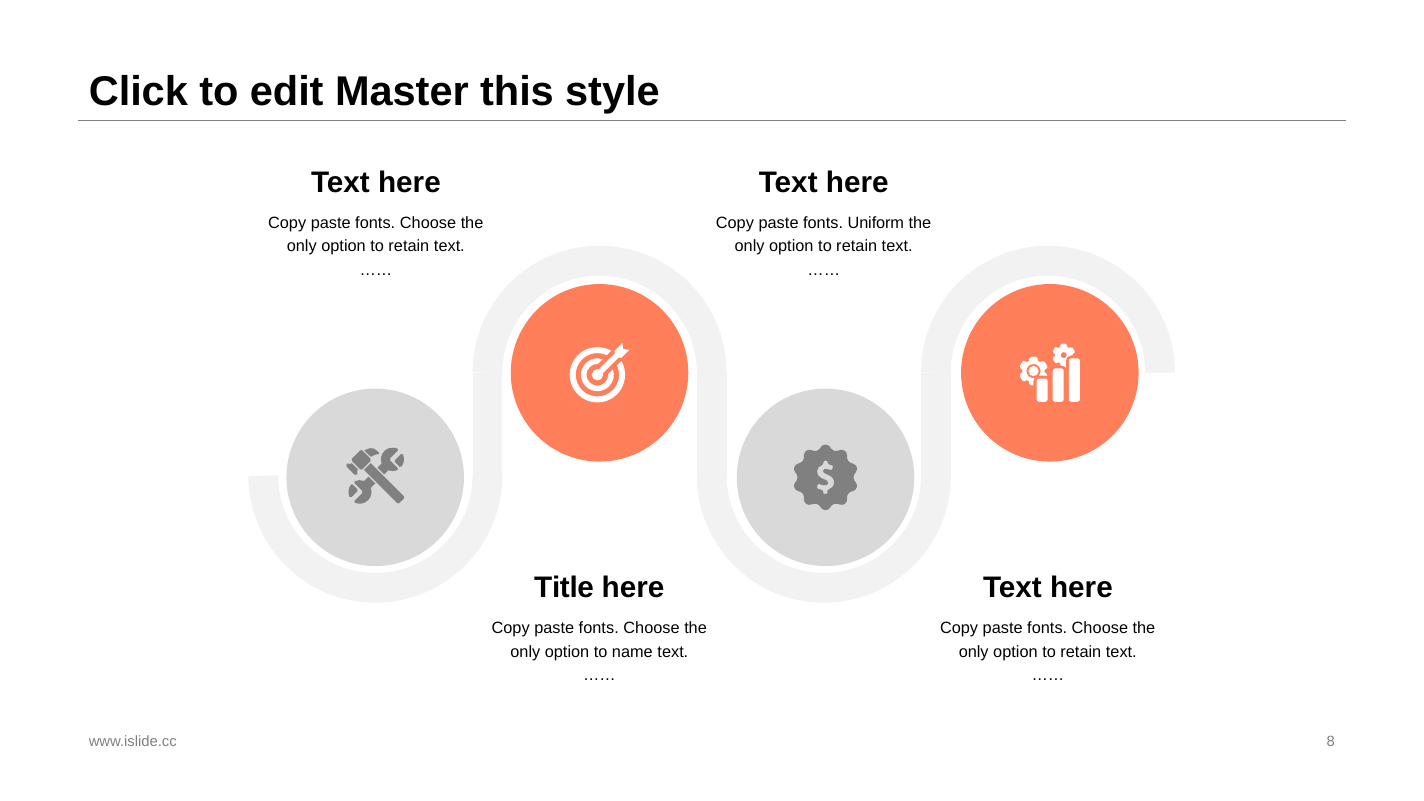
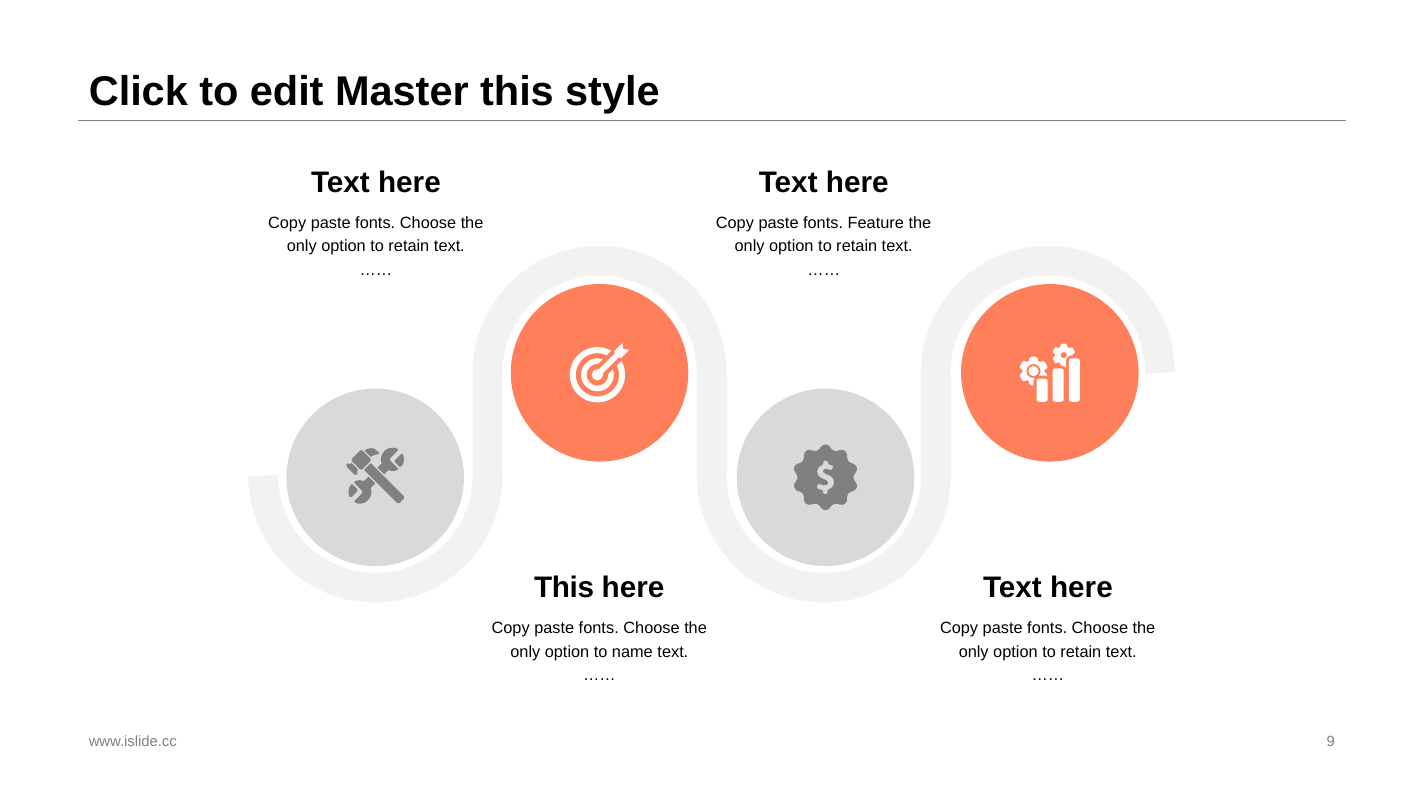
Uniform: Uniform -> Feature
Title at (564, 588): Title -> This
8: 8 -> 9
